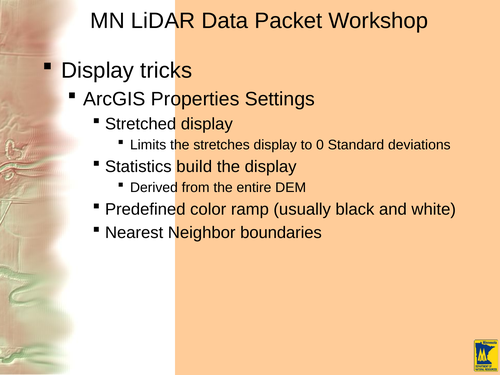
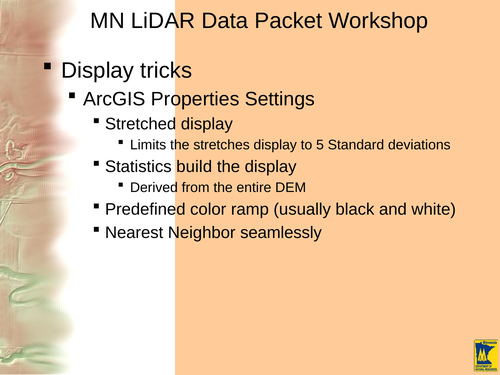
0: 0 -> 5
boundaries: boundaries -> seamlessly
